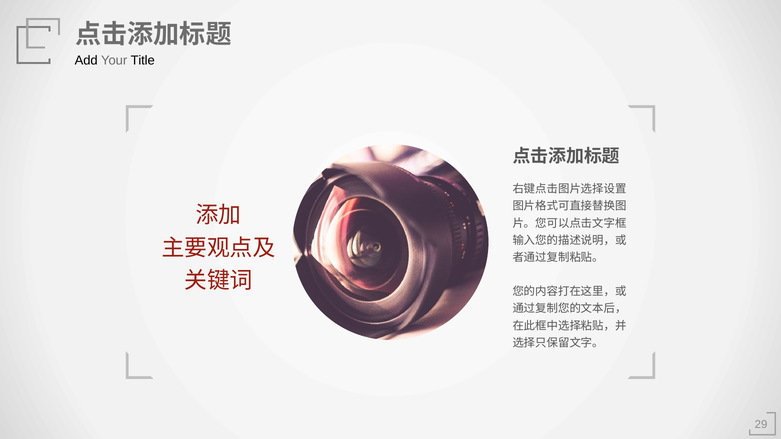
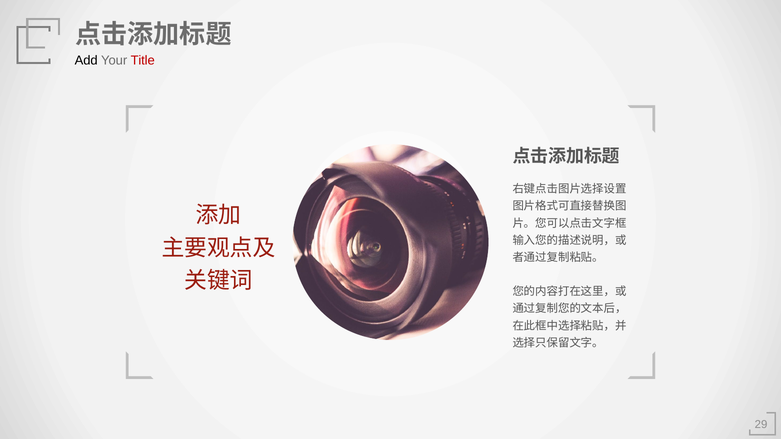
Title colour: black -> red
